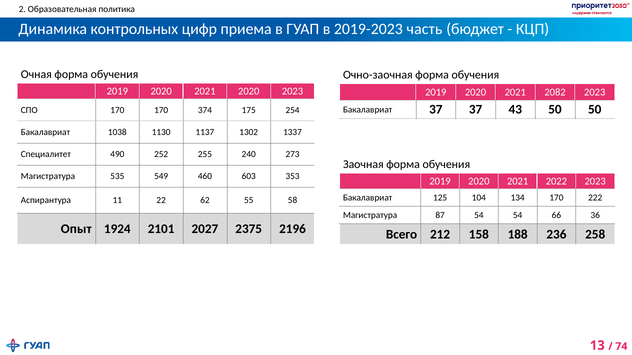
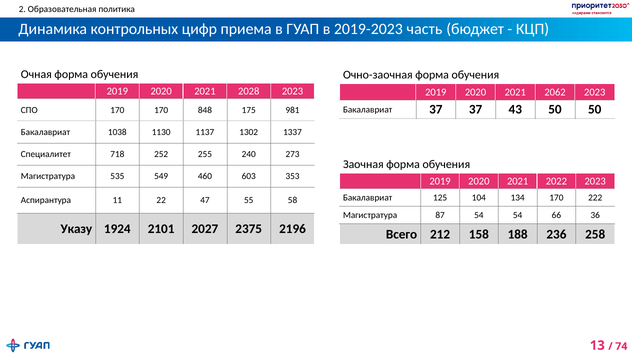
2021 2020: 2020 -> 2028
2082: 2082 -> 2062
374: 374 -> 848
254: 254 -> 981
490: 490 -> 718
62: 62 -> 47
Опыт: Опыт -> Указу
